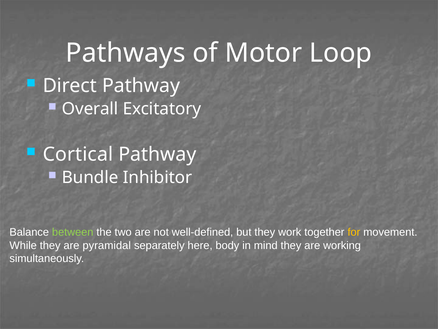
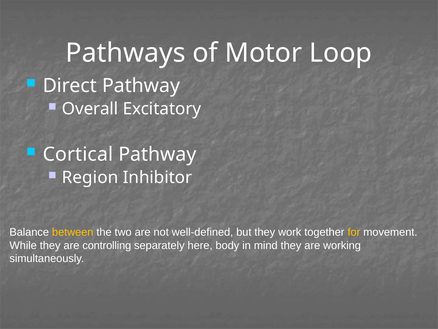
Bundle: Bundle -> Region
between colour: light green -> yellow
pyramidal: pyramidal -> controlling
